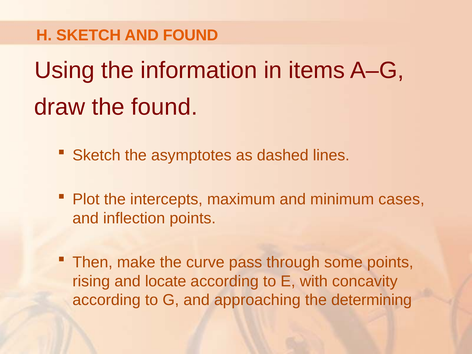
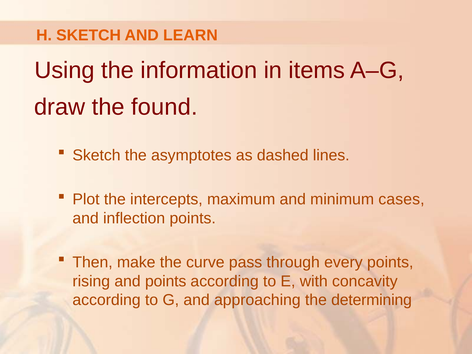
AND FOUND: FOUND -> LEARN
some: some -> every
and locate: locate -> points
